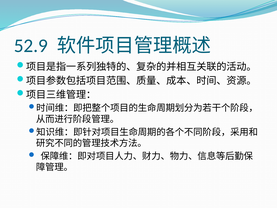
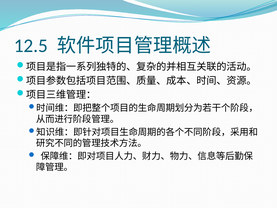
52.9: 52.9 -> 12.5
